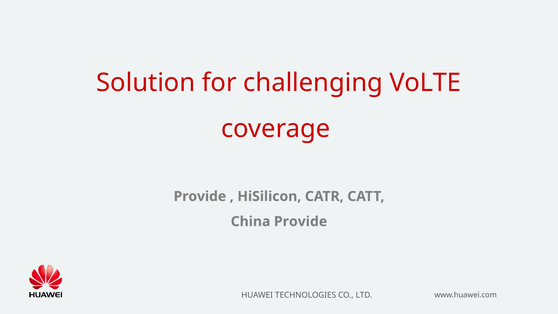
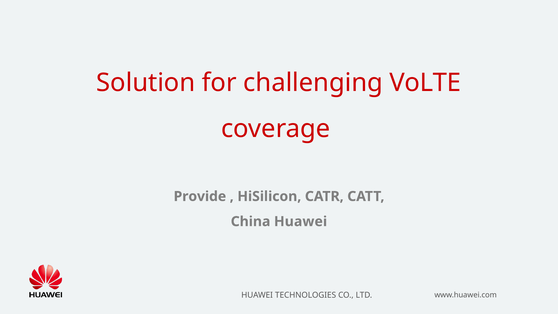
China Provide: Provide -> Huawei
